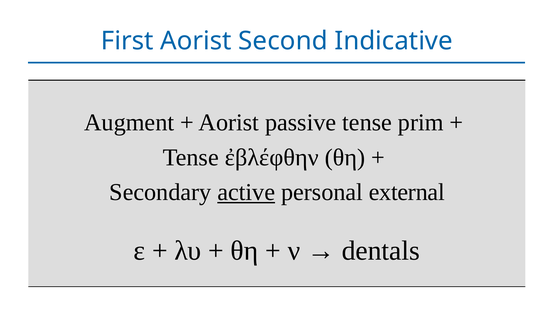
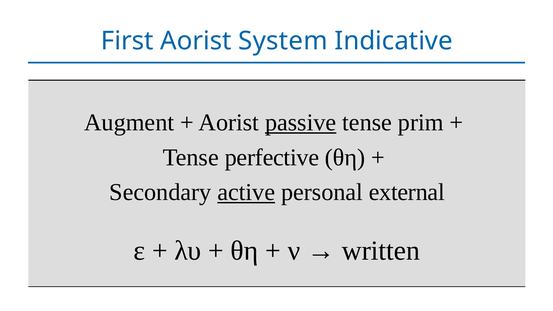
Second: Second -> System
passive underline: none -> present
ἐβλέφθην: ἐβλέφθην -> perfective
dentals: dentals -> written
